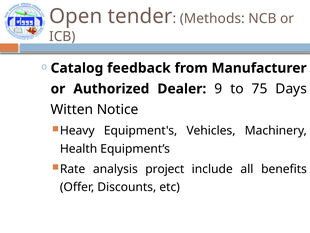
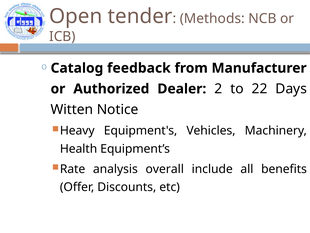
9: 9 -> 2
75: 75 -> 22
project: project -> overall
